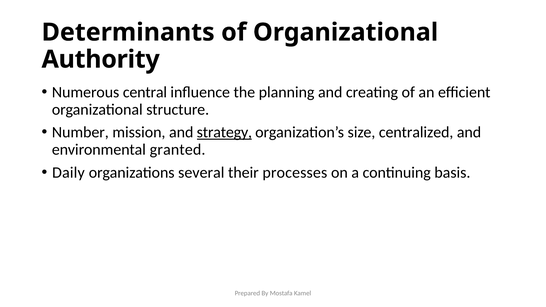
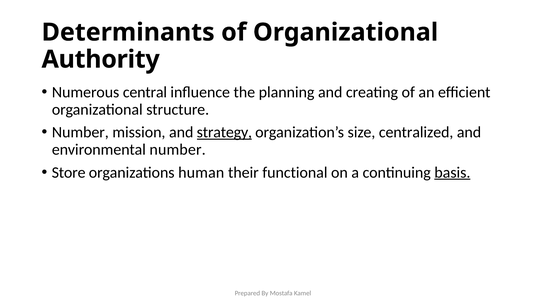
environmental granted: granted -> number
Daily: Daily -> Store
several: several -> human
processes: processes -> functional
basis underline: none -> present
